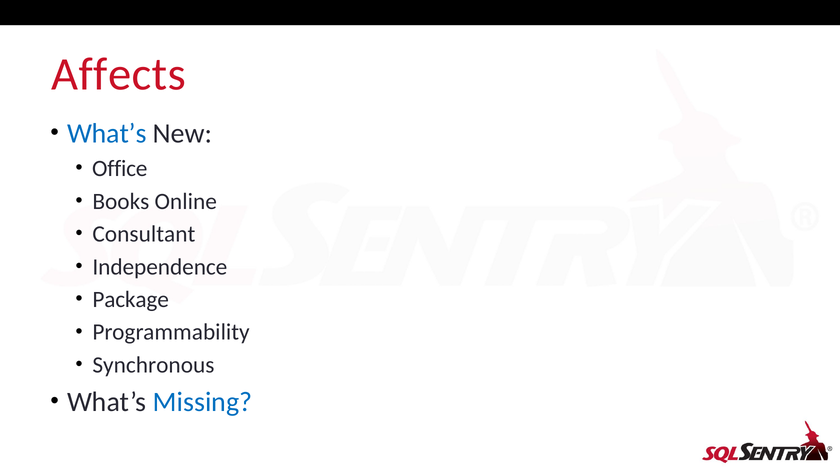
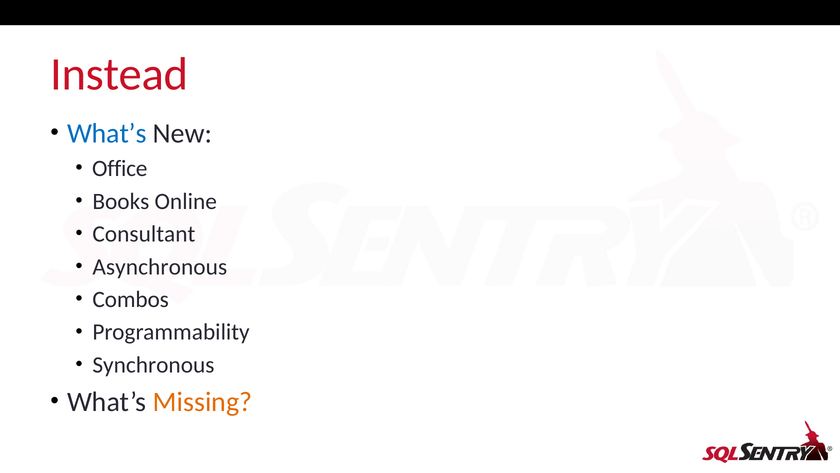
Affects: Affects -> Instead
Independence: Independence -> Asynchronous
Package: Package -> Combos
Missing colour: blue -> orange
